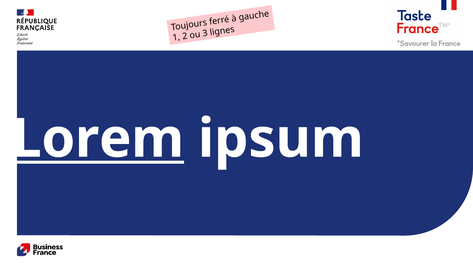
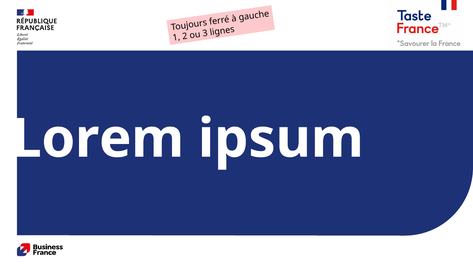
Lorem underline: present -> none
